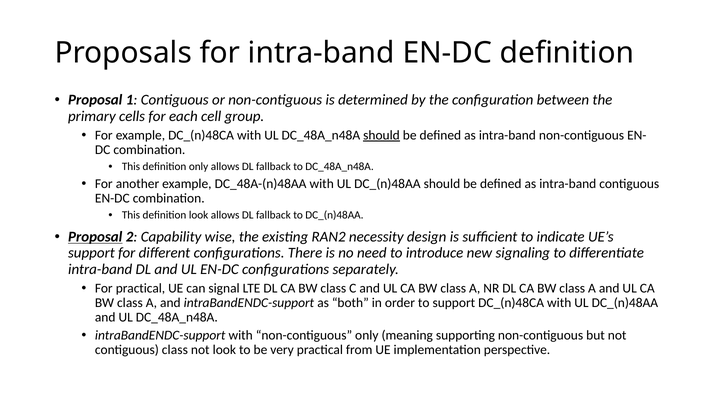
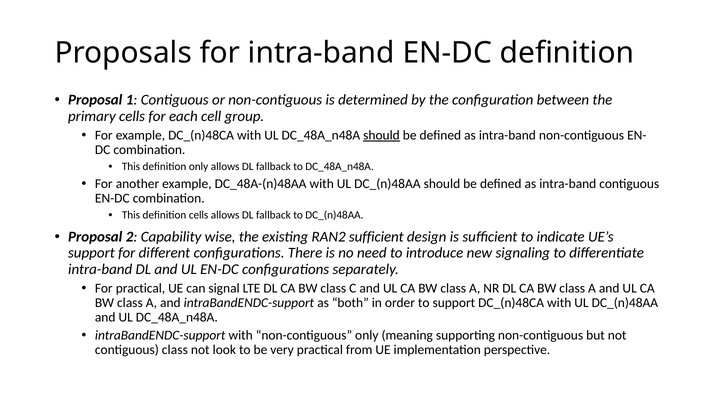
definition look: look -> cells
Proposal at (95, 237) underline: present -> none
RAN2 necessity: necessity -> sufficient
